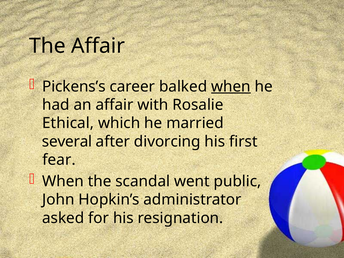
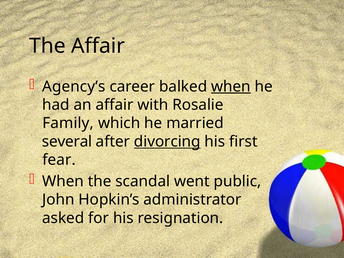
Pickens’s: Pickens’s -> Agency’s
Ethical: Ethical -> Family
divorcing underline: none -> present
